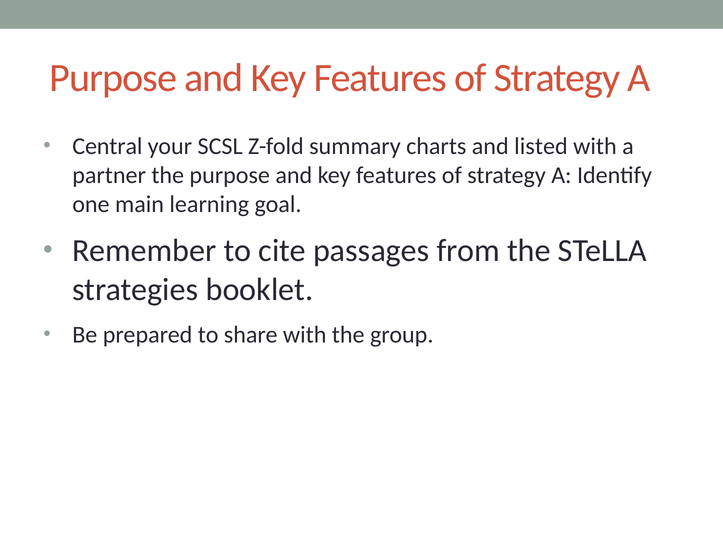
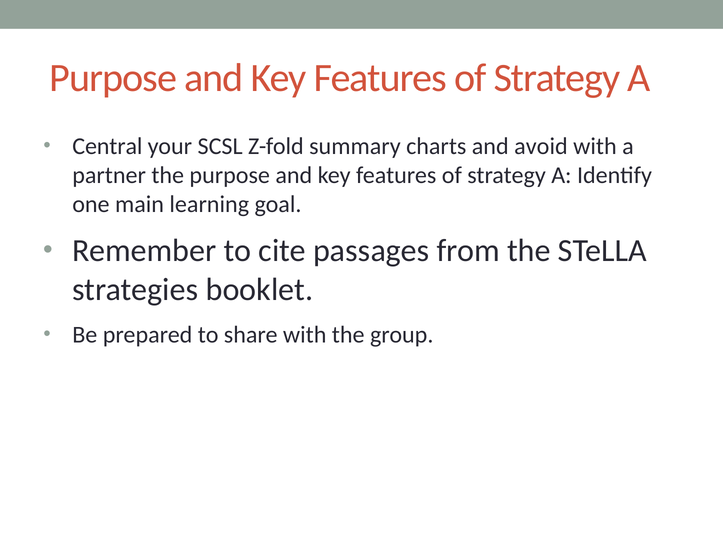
listed: listed -> avoid
